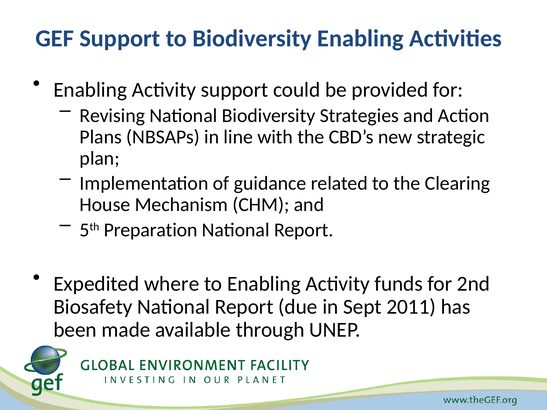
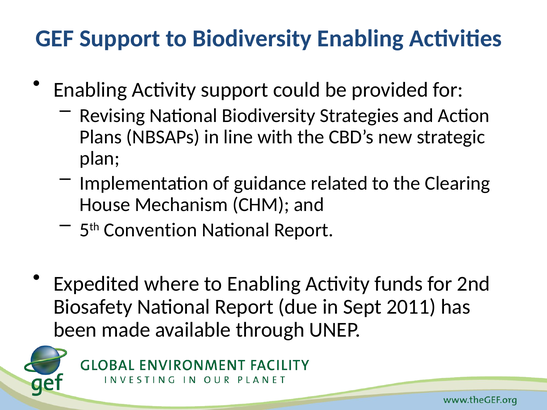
Preparation: Preparation -> Convention
